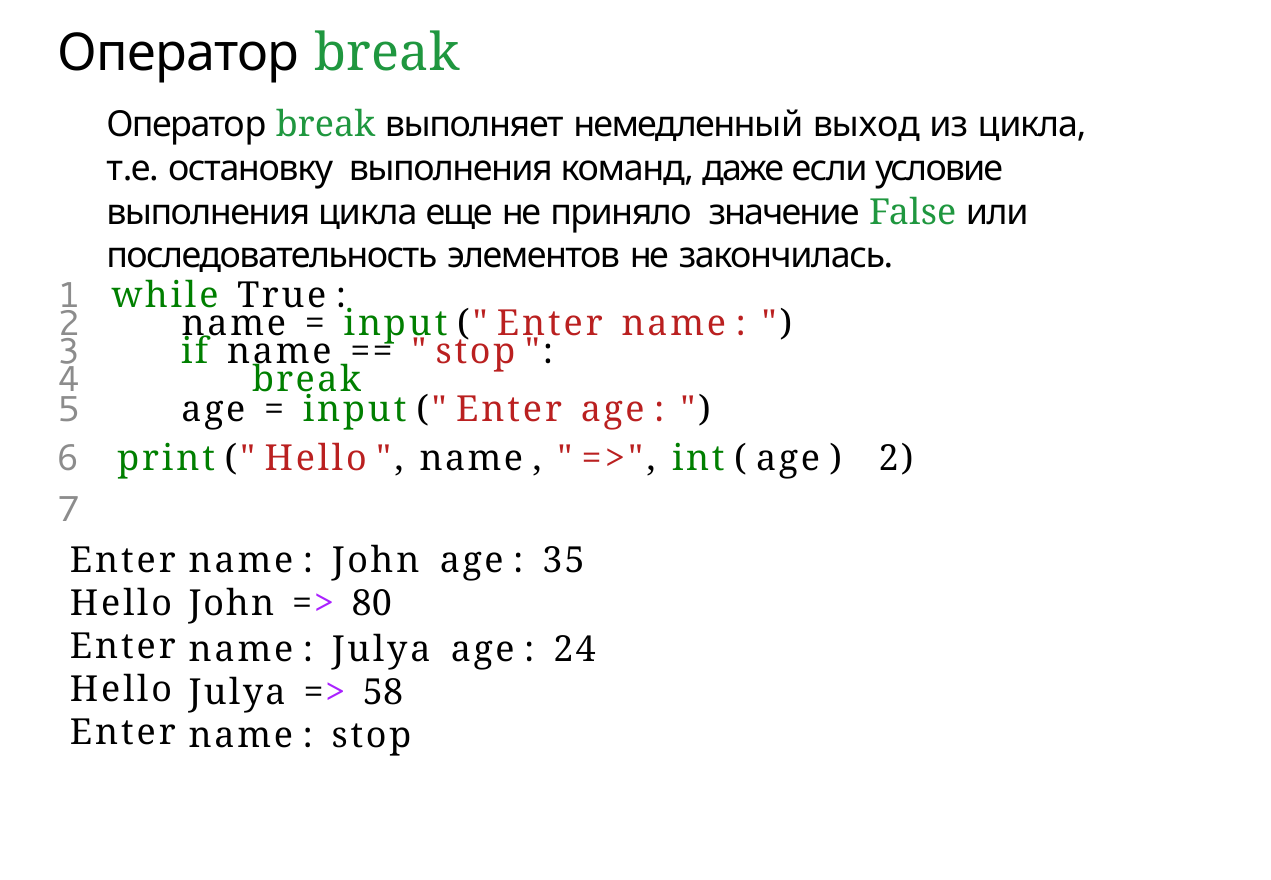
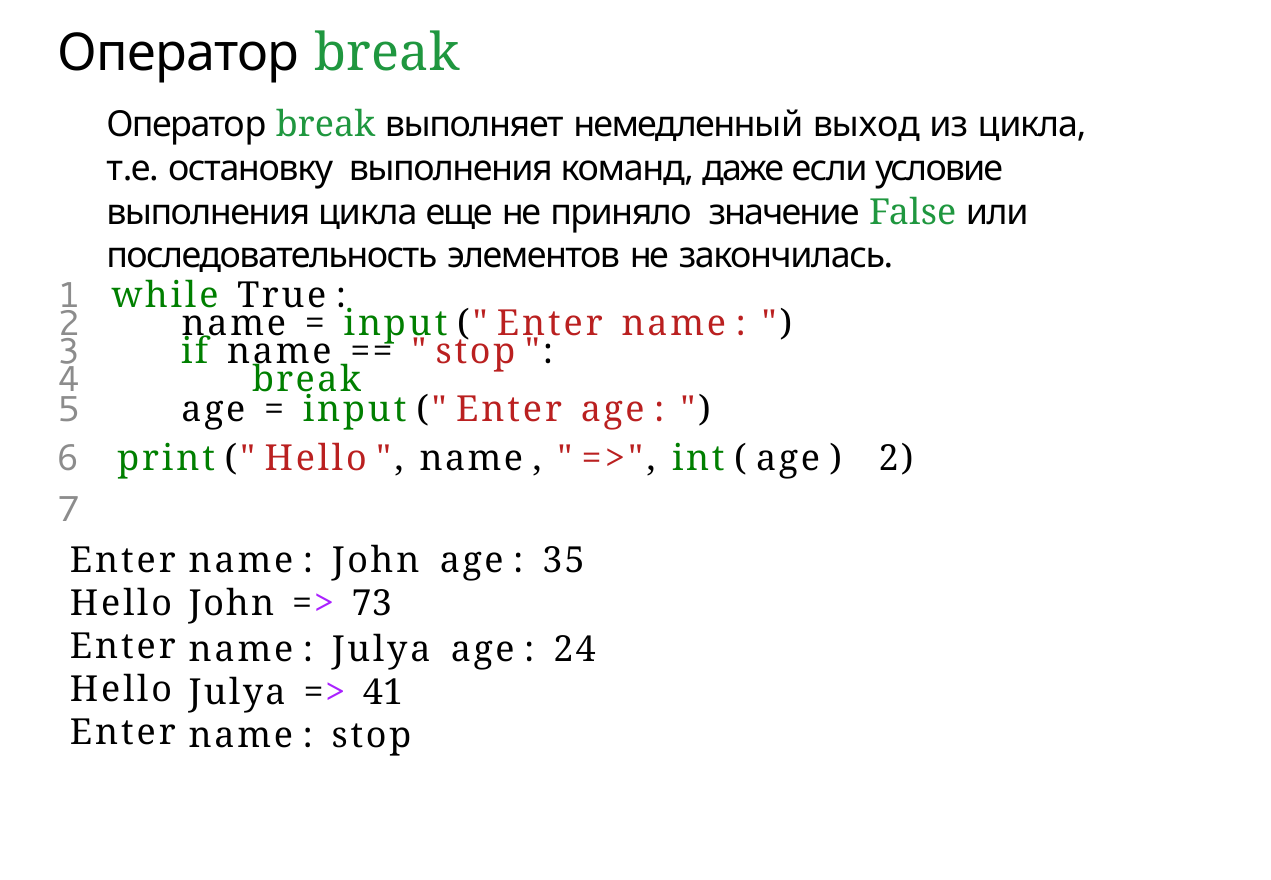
80: 80 -> 73
58: 58 -> 41
